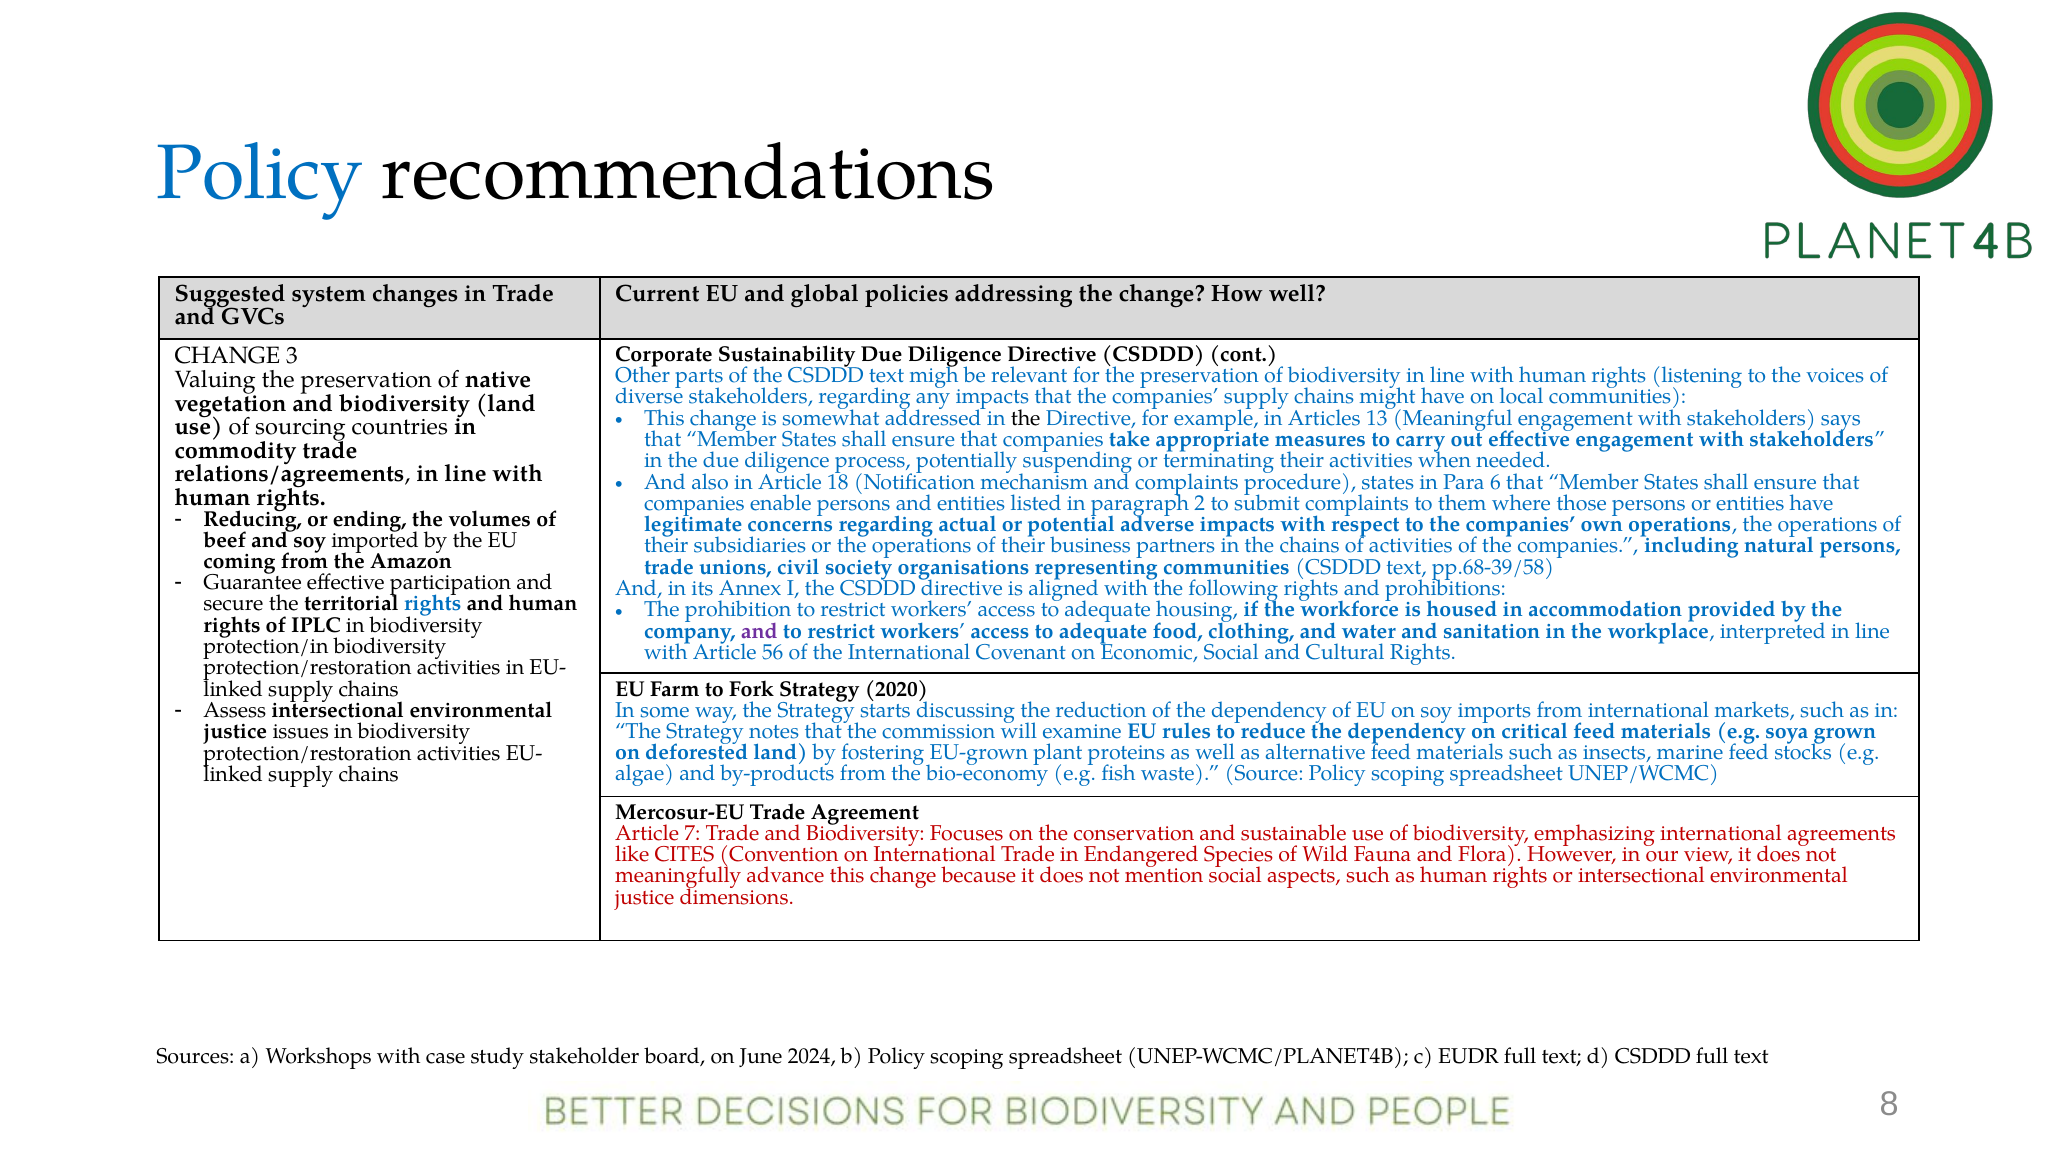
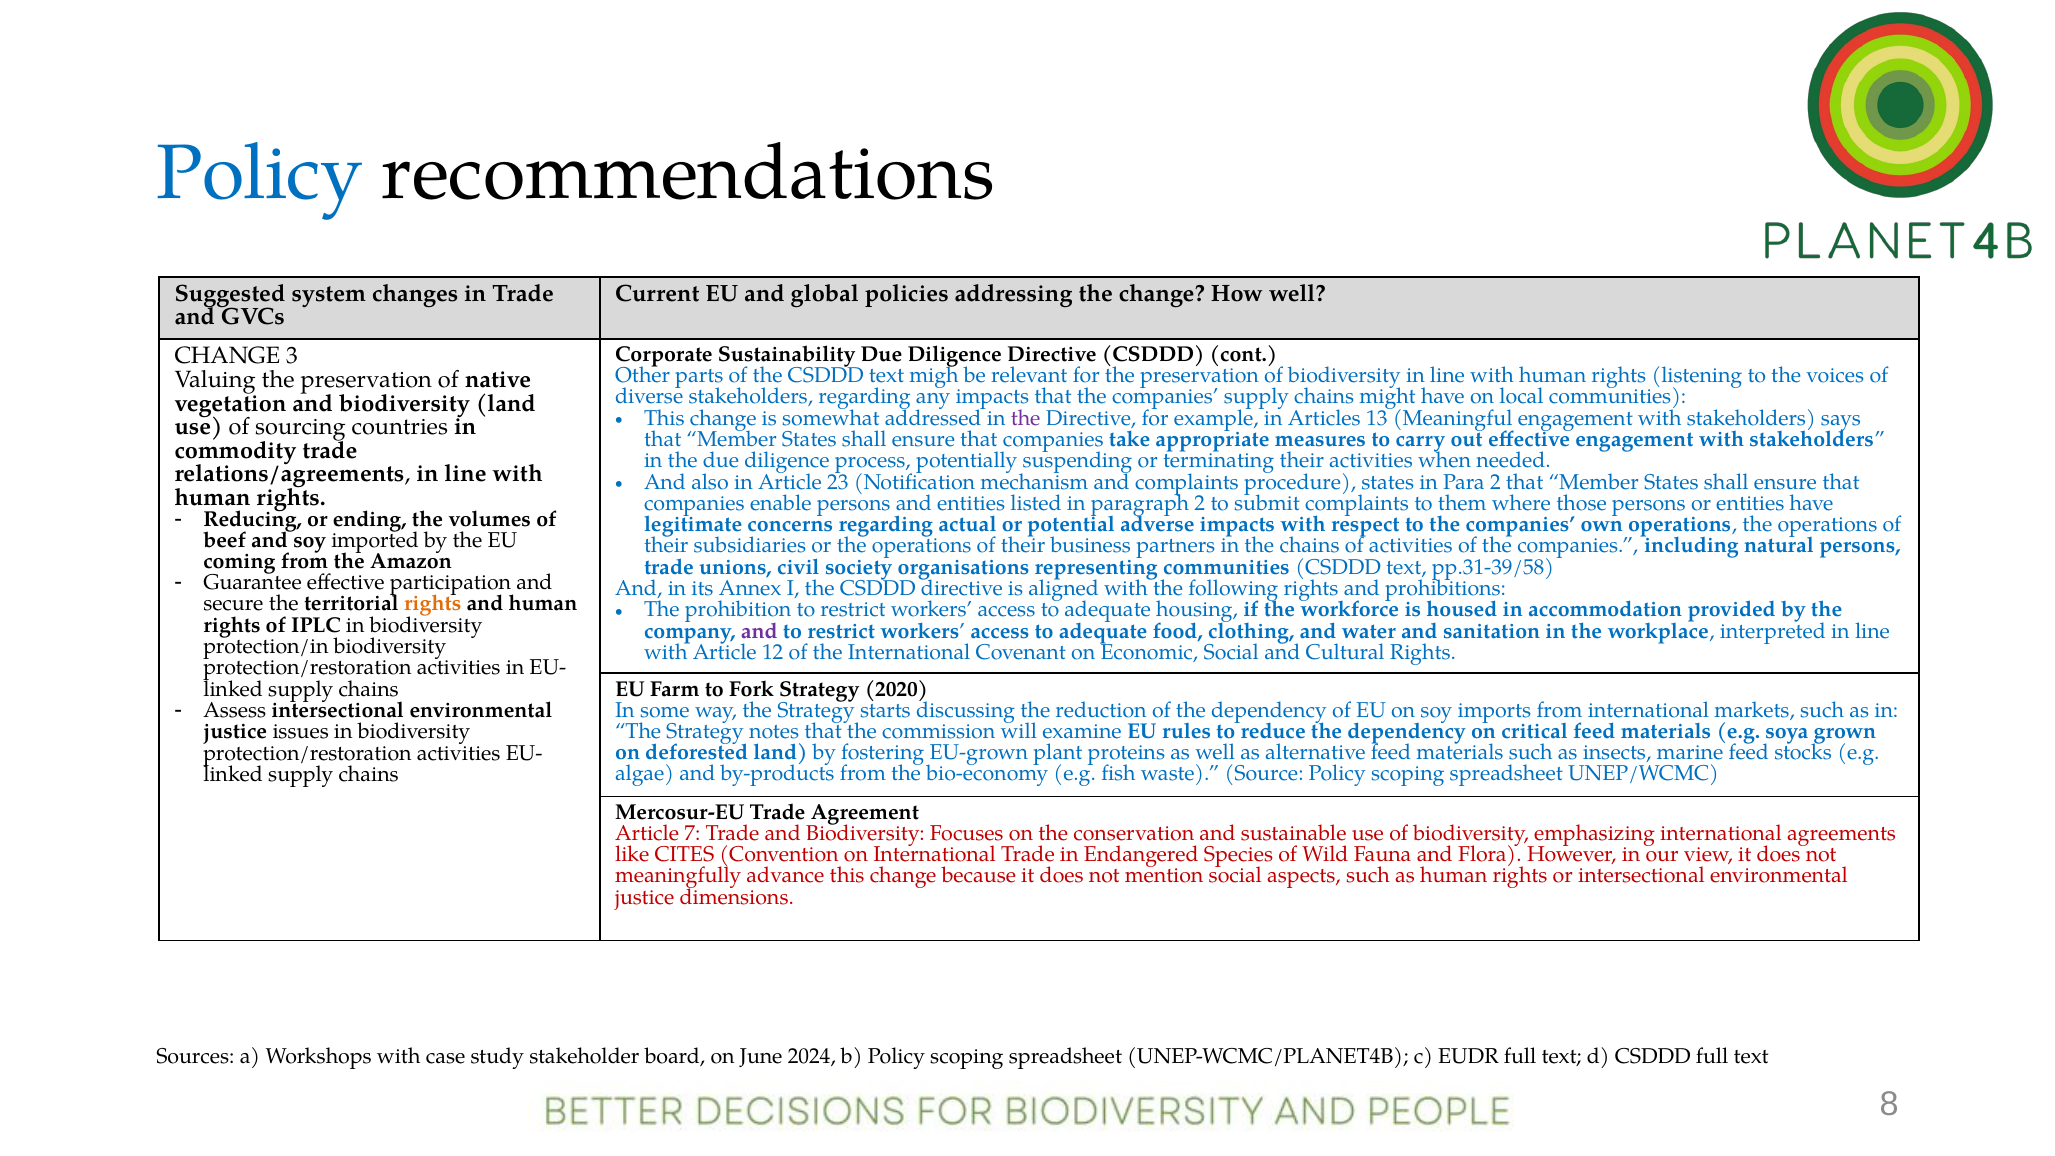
the at (1026, 418) colour: black -> purple
18: 18 -> 23
Para 6: 6 -> 2
pp.68-39/58: pp.68-39/58 -> pp.31-39/58
rights at (433, 604) colour: blue -> orange
56: 56 -> 12
